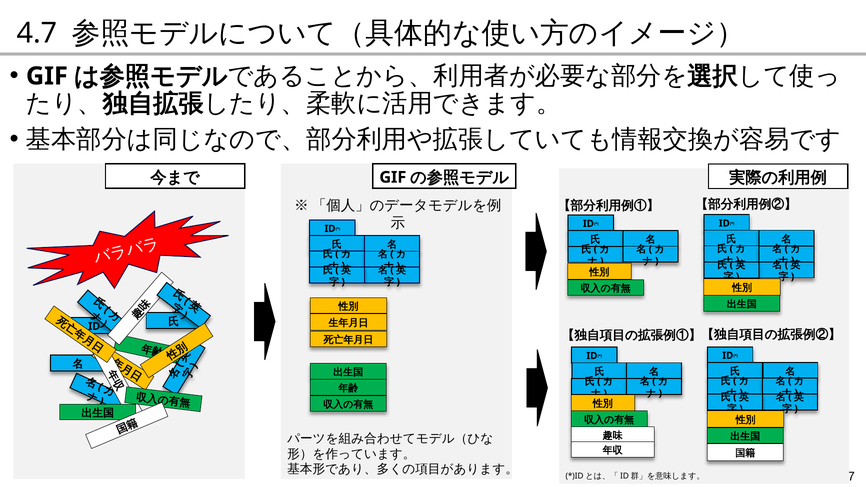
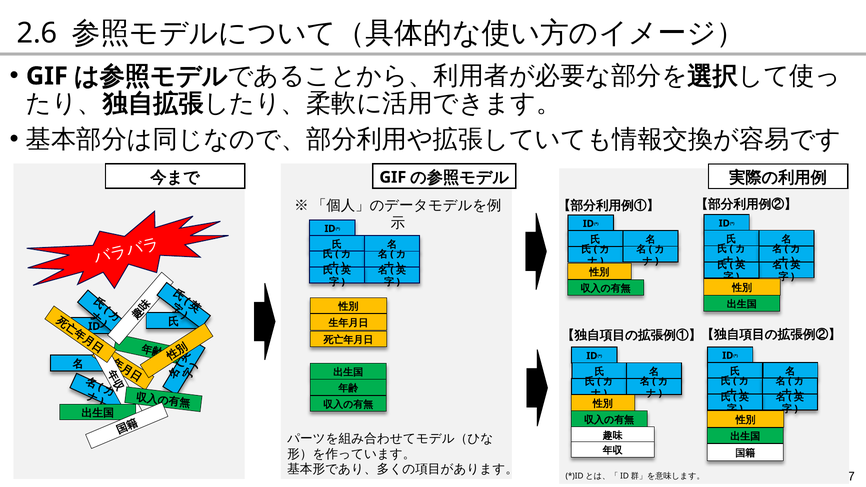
4.7: 4.7 -> 2.6
